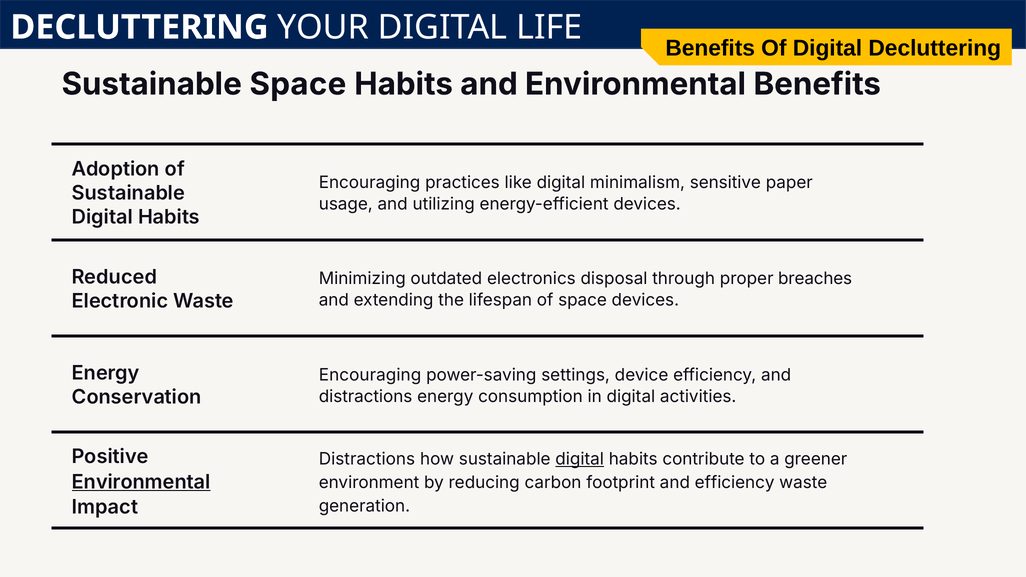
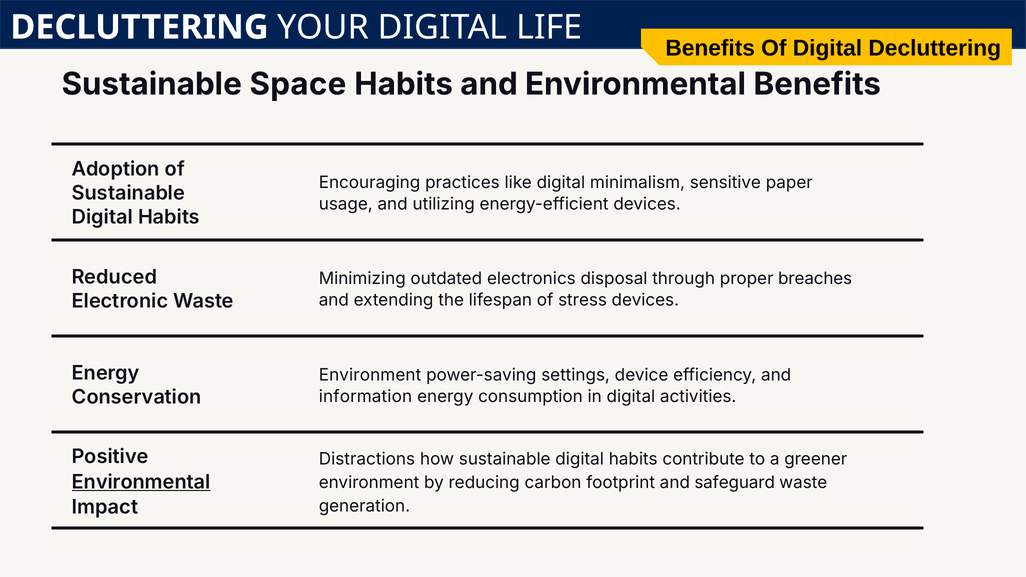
of space: space -> stress
Encouraging at (370, 375): Encouraging -> Environment
distractions at (366, 397): distractions -> information
digital at (580, 459) underline: present -> none
and efficiency: efficiency -> safeguard
